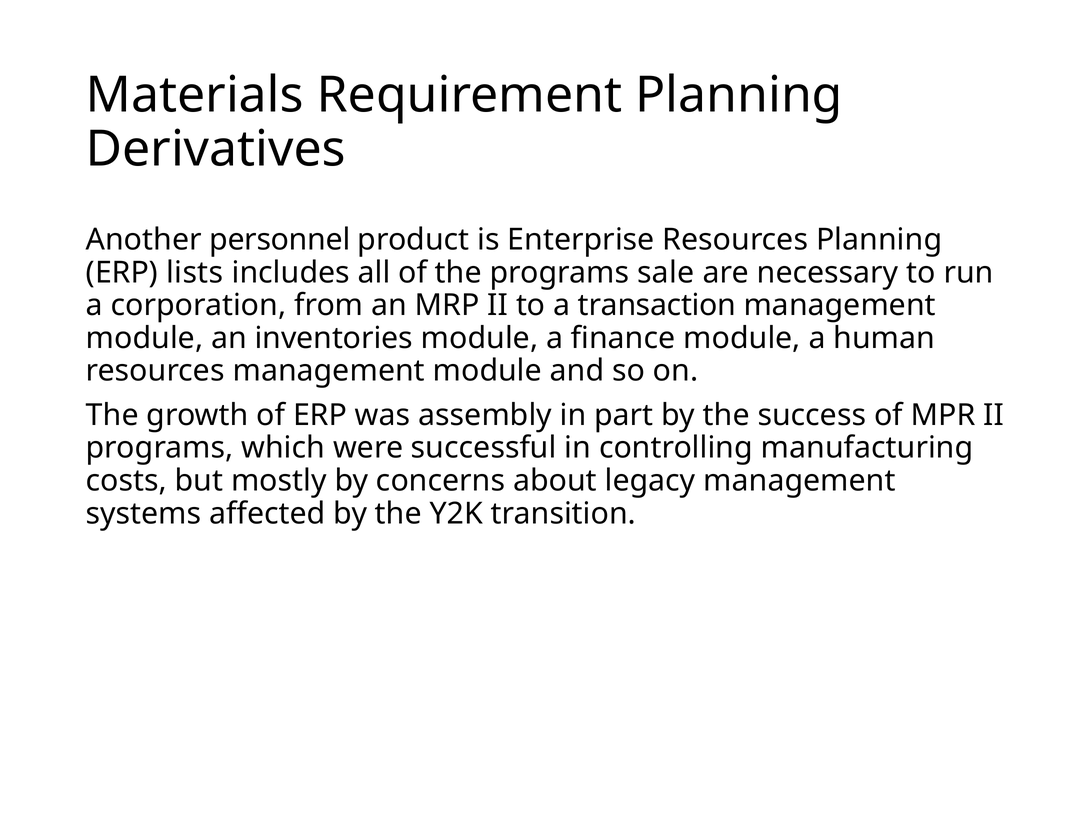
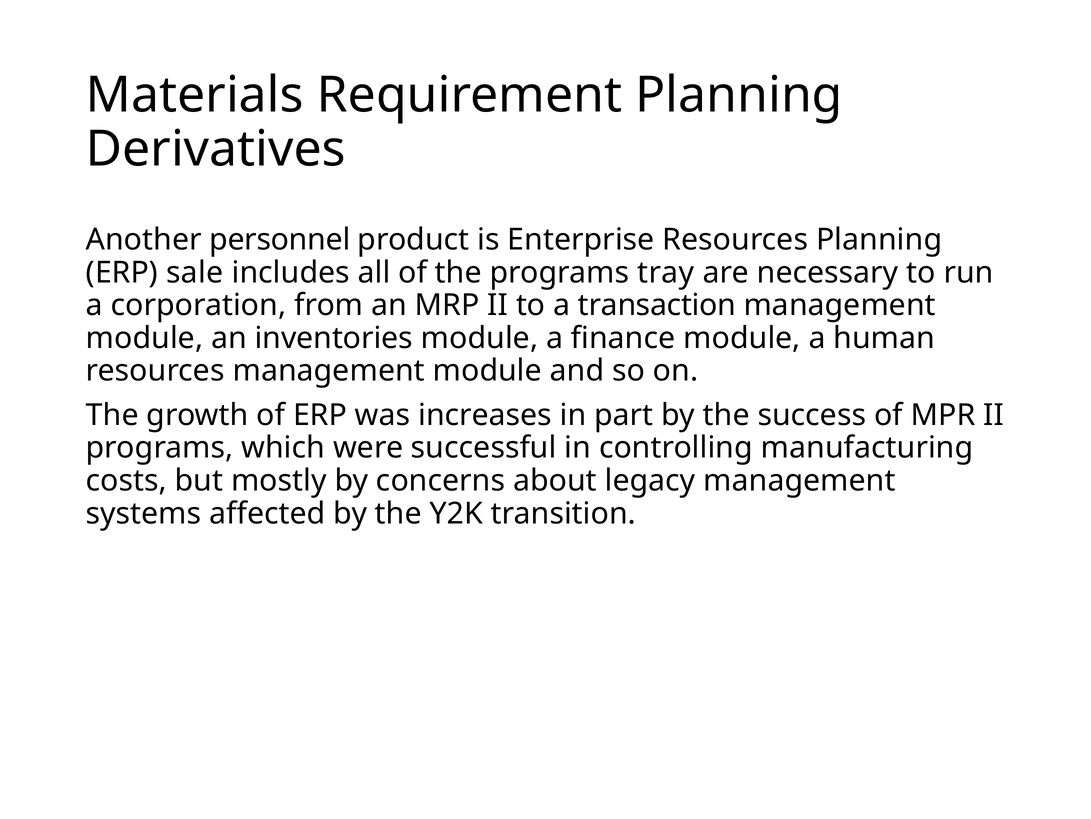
lists: lists -> sale
sale: sale -> tray
assembly: assembly -> increases
